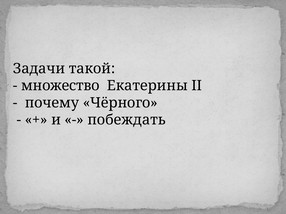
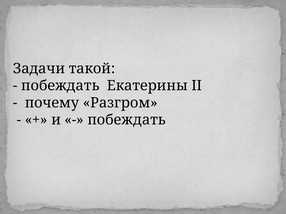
множество at (60, 86): множество -> побеждать
Чёрного: Чёрного -> Разгром
